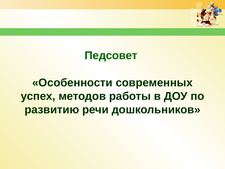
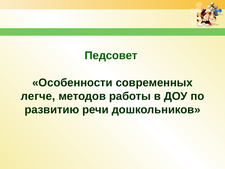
успех: успех -> легче
